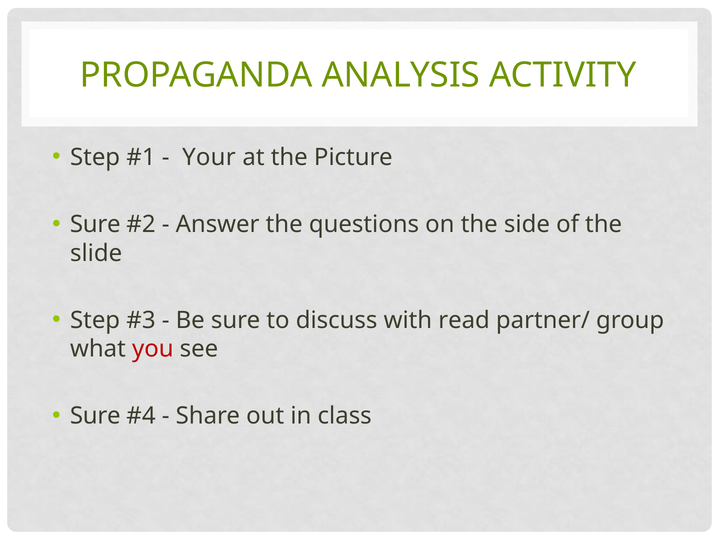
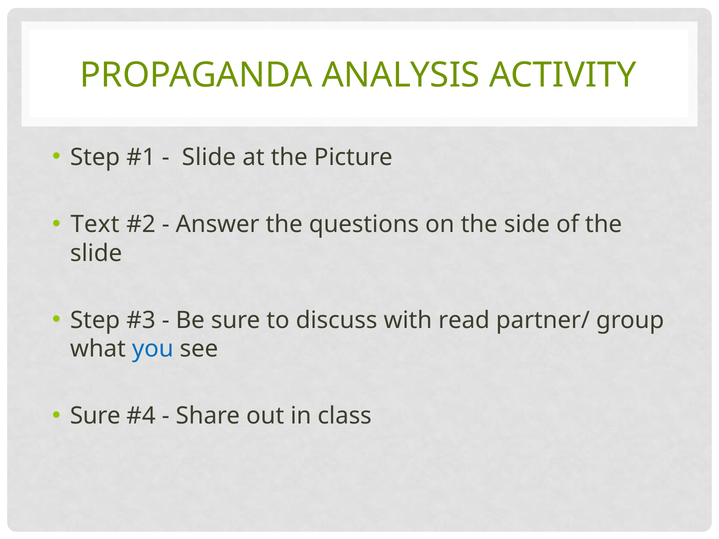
Your at (209, 157): Your -> Slide
Sure at (95, 225): Sure -> Text
you colour: red -> blue
